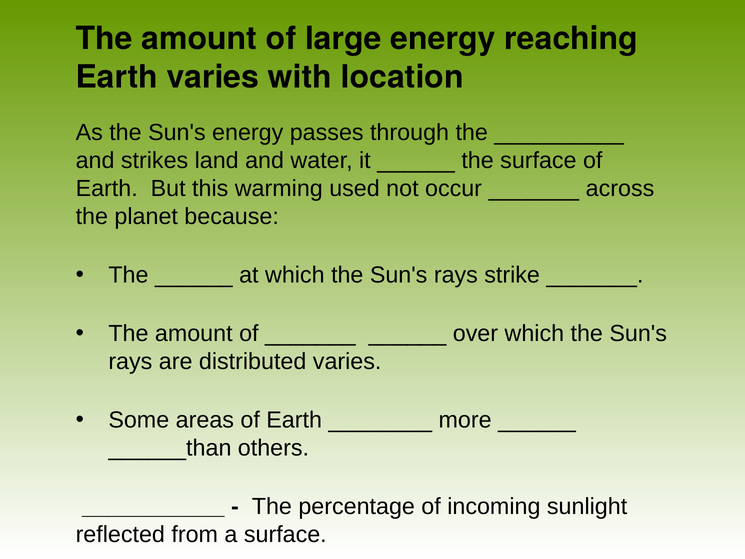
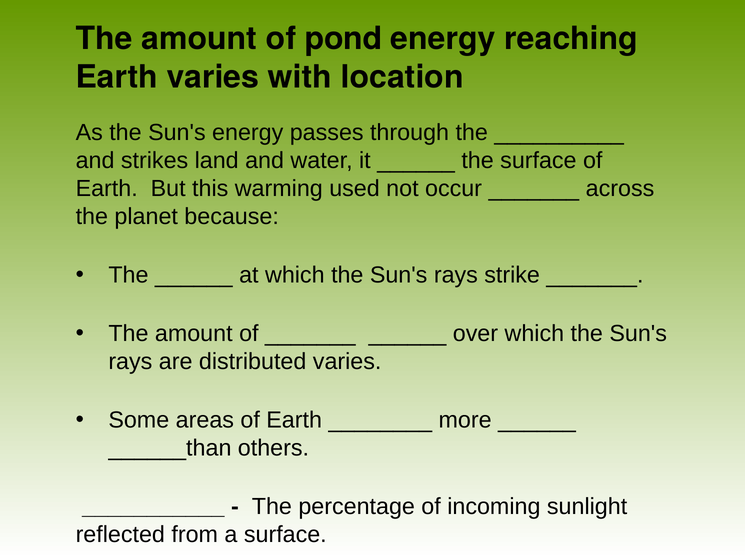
large: large -> pond
